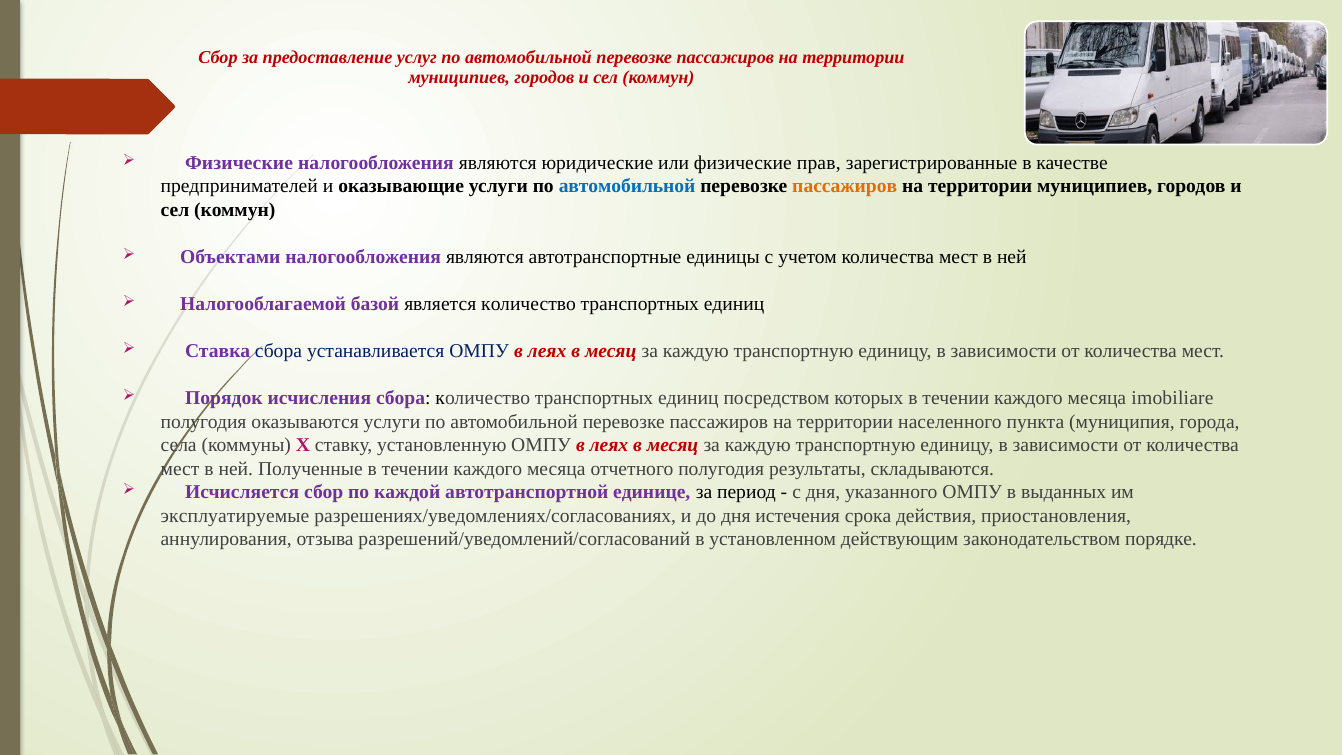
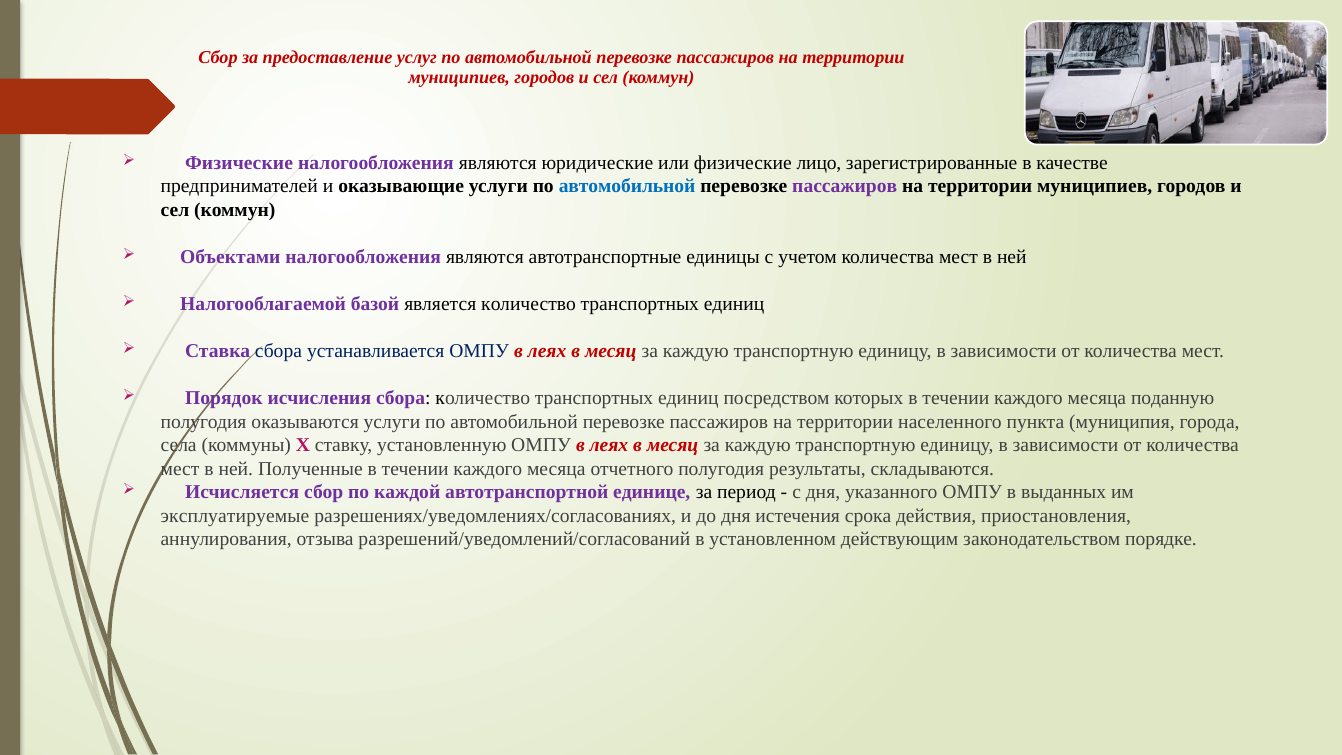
прав: прав -> лицо
пассажиров at (845, 186) colour: orange -> purple
imobiliare: imobiliare -> поданную
